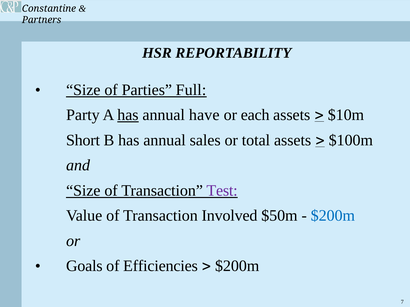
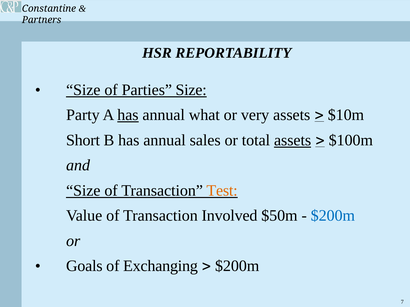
Parties Full: Full -> Size
have: have -> what
each: each -> very
assets at (293, 140) underline: none -> present
Test colour: purple -> orange
Efficiencies: Efficiencies -> Exchanging
